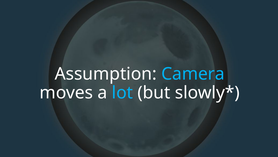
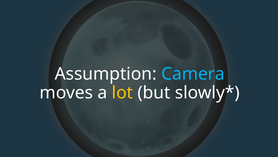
lot colour: light blue -> yellow
